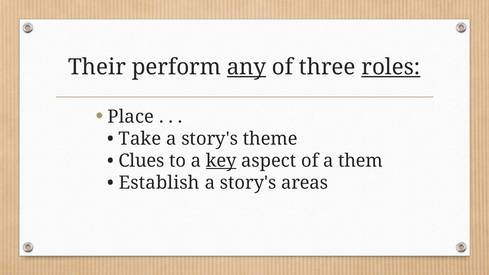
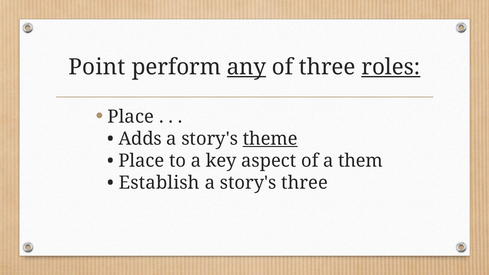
Their: Their -> Point
Take: Take -> Adds
theme underline: none -> present
Clues at (142, 161): Clues -> Place
key underline: present -> none
story's areas: areas -> three
